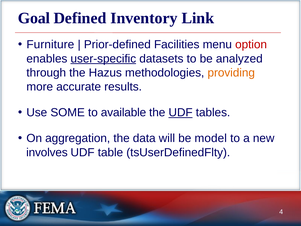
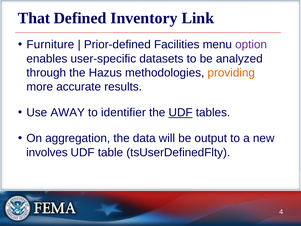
Goal: Goal -> That
option colour: red -> purple
user-specific underline: present -> none
SOME: SOME -> AWAY
available: available -> identifier
model: model -> output
